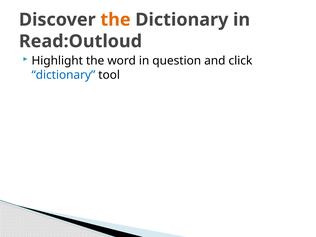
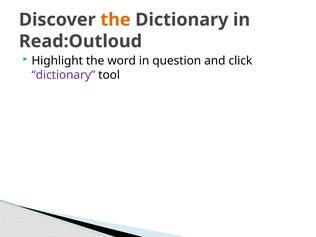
dictionary at (63, 75) colour: blue -> purple
